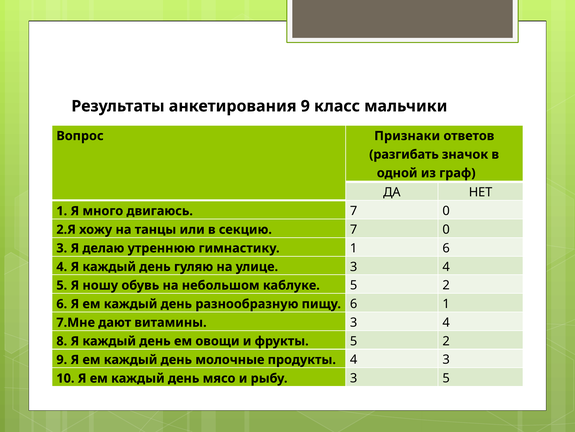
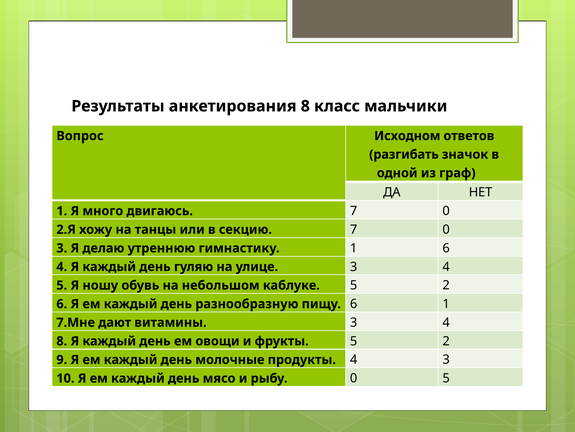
анкетирования 9: 9 -> 8
Признаки: Признаки -> Исходном
рыбу 3: 3 -> 0
